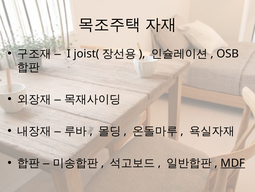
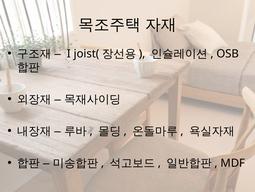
MDF underline: present -> none
